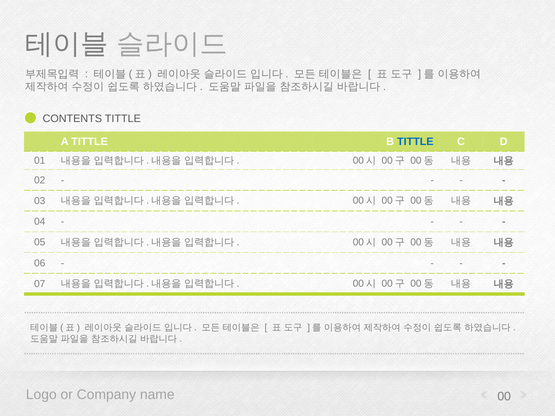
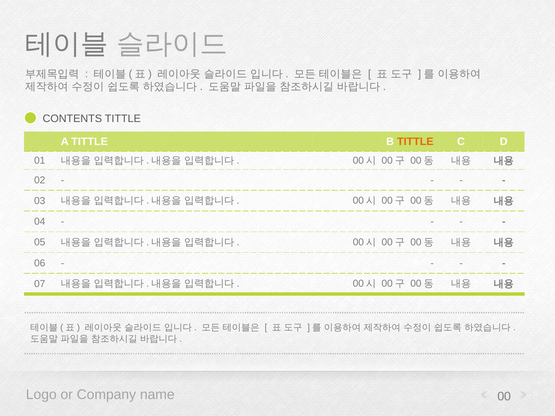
TITTLE at (415, 142) colour: blue -> orange
